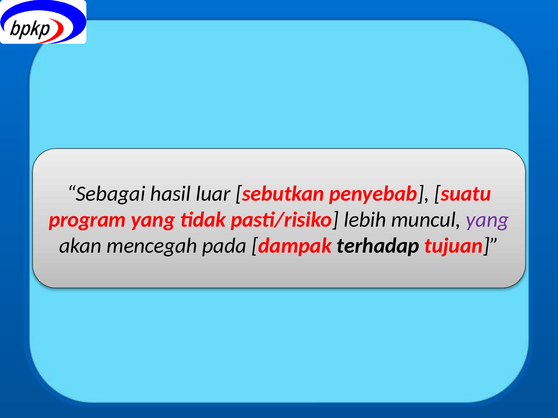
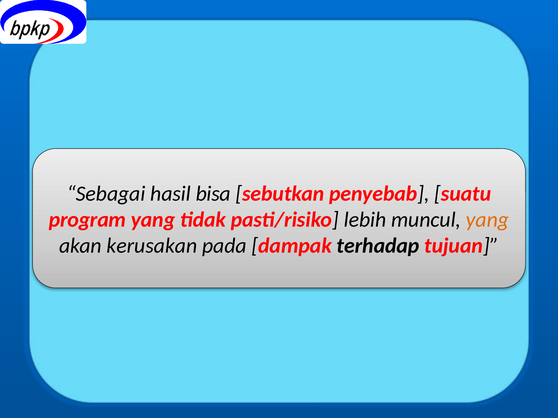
luar: luar -> bisa
yang at (488, 220) colour: purple -> orange
mencegah: mencegah -> kerusakan
